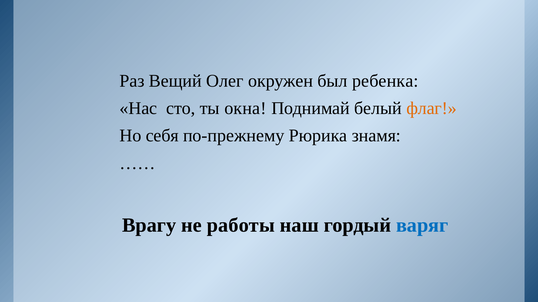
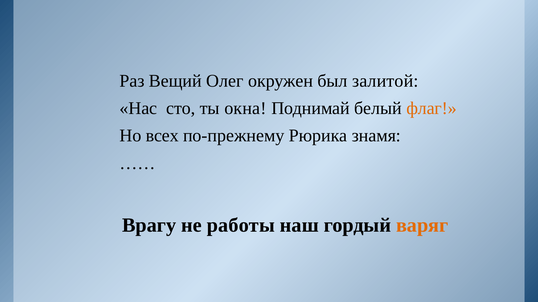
ребенка: ребенка -> залитой
себя: себя -> всех
варяг colour: blue -> orange
